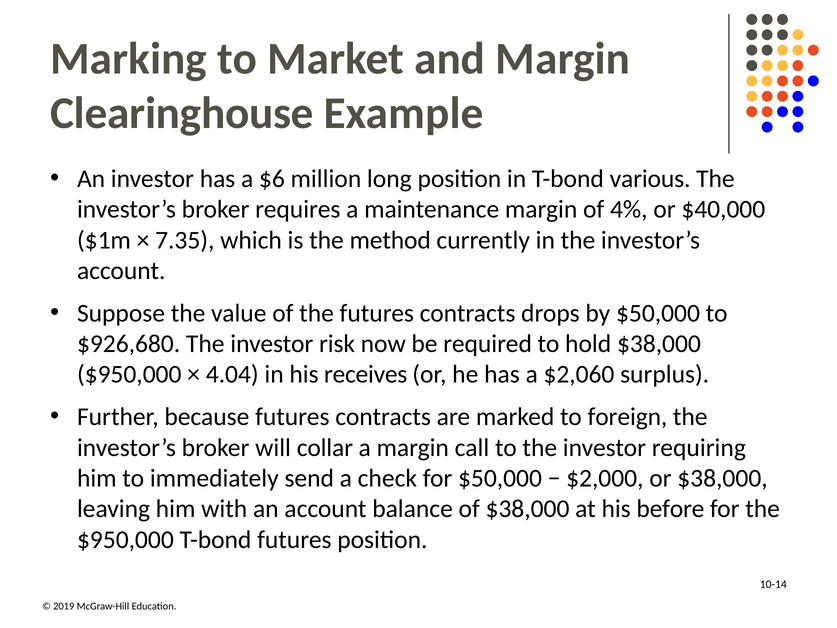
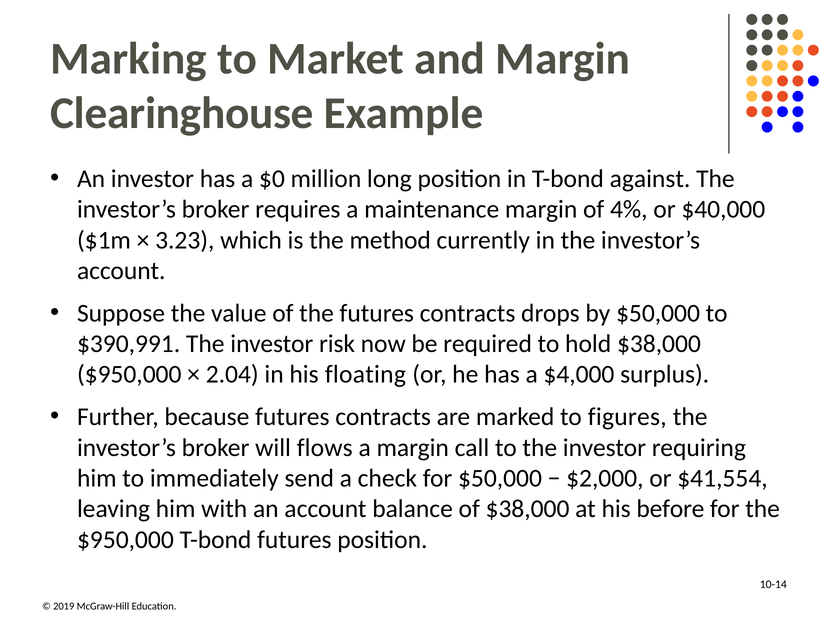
$6: $6 -> $0
various: various -> against
7.35: 7.35 -> 3.23
$926,680: $926,680 -> $390,991
4.04: 4.04 -> 2.04
receives: receives -> floating
$2,060: $2,060 -> $4,000
foreign: foreign -> figures
collar: collar -> flows
or $38,000: $38,000 -> $41,554
